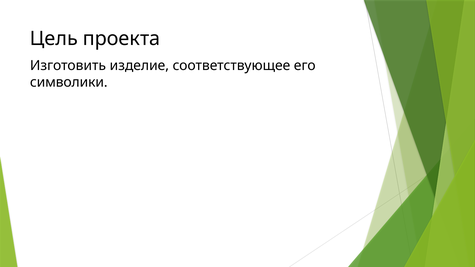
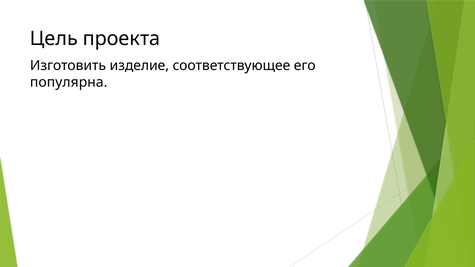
символики: символики -> популярна
